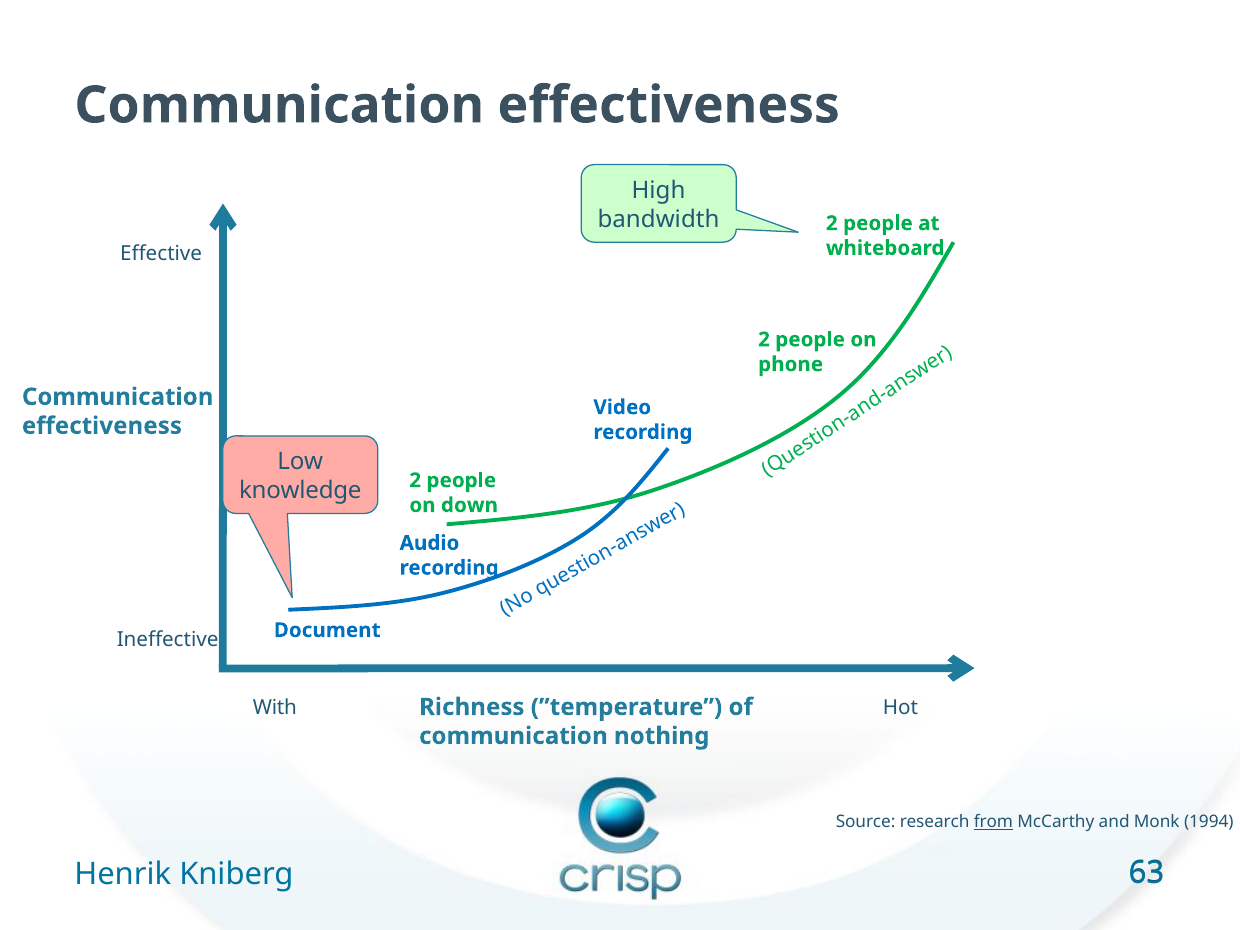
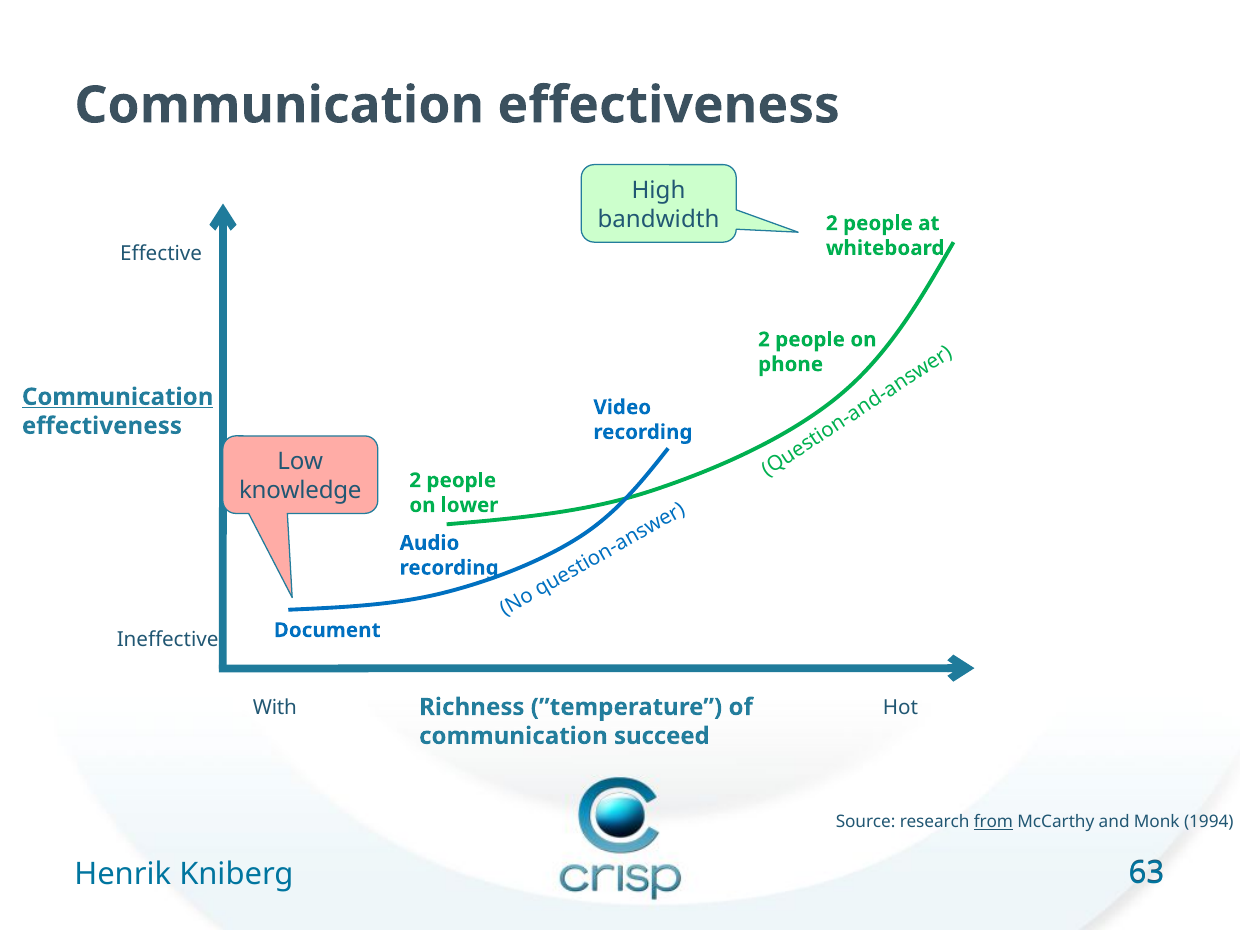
Communication at (118, 397) underline: none -> present
down: down -> lower
nothing: nothing -> succeed
